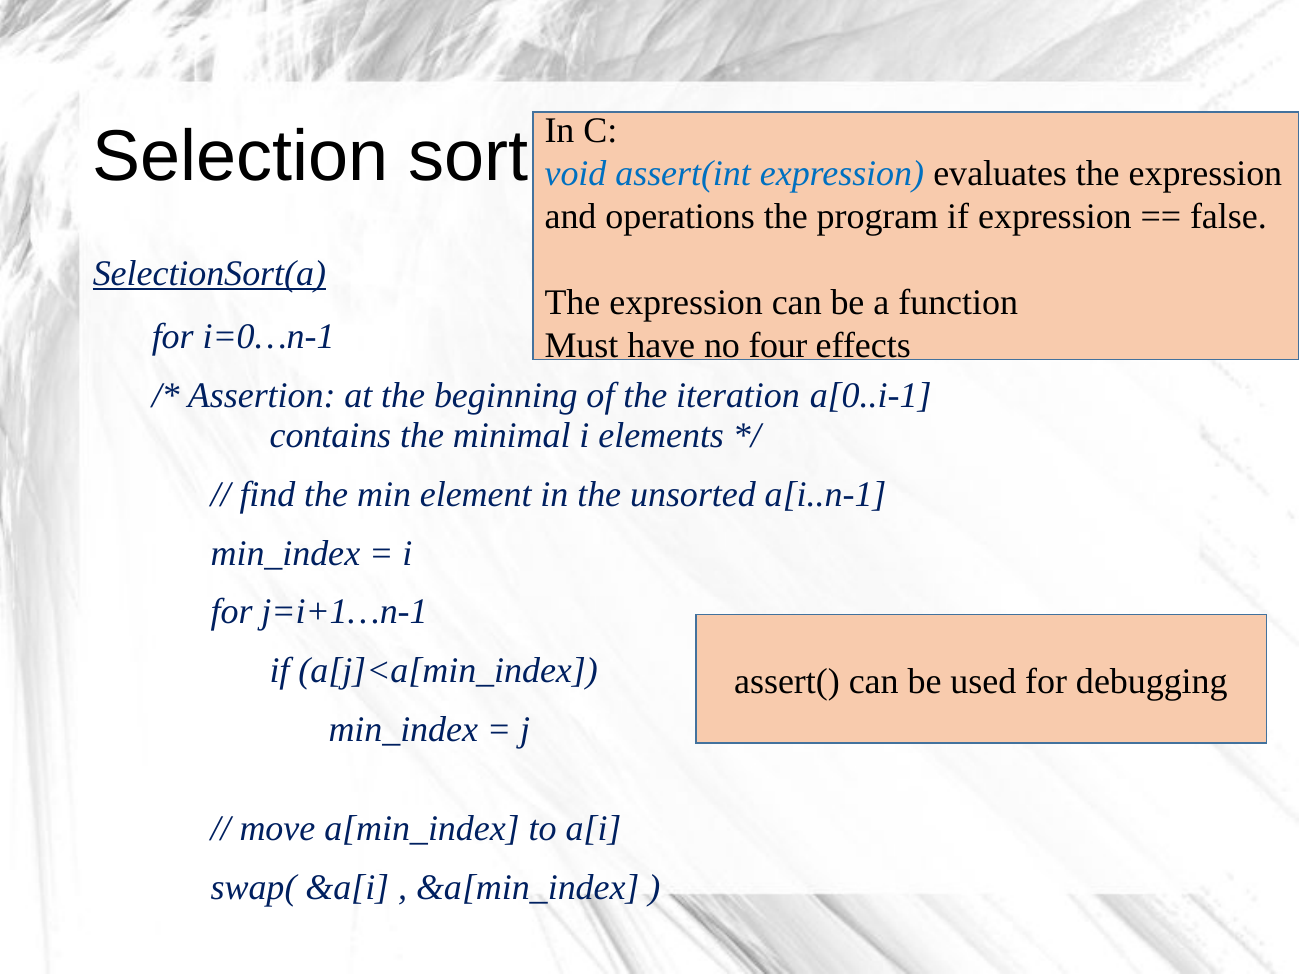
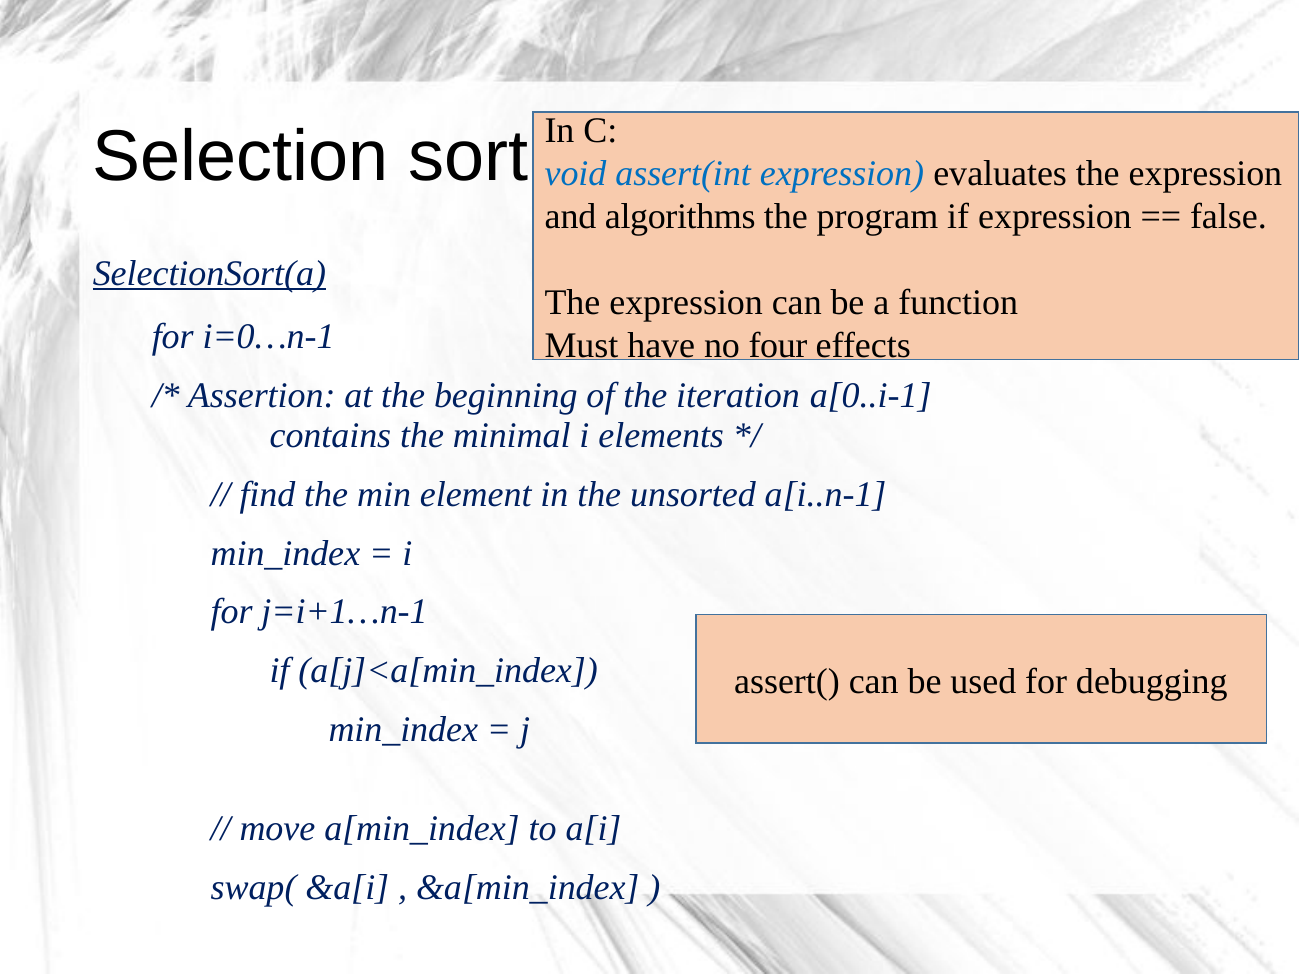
operations: operations -> algorithms
